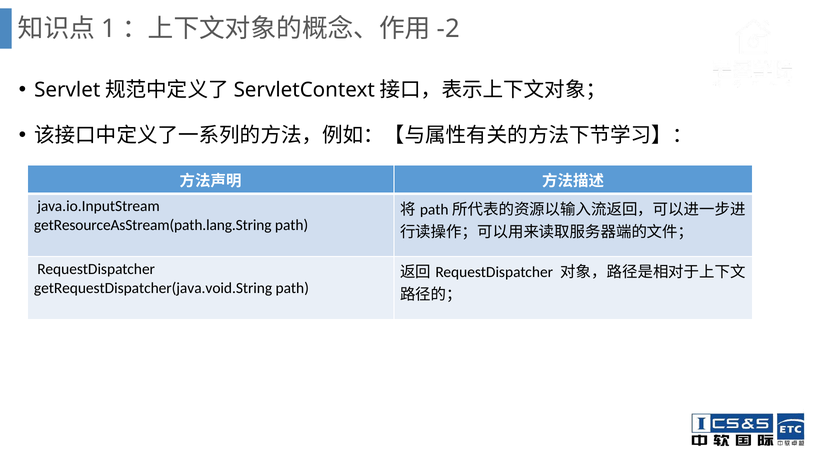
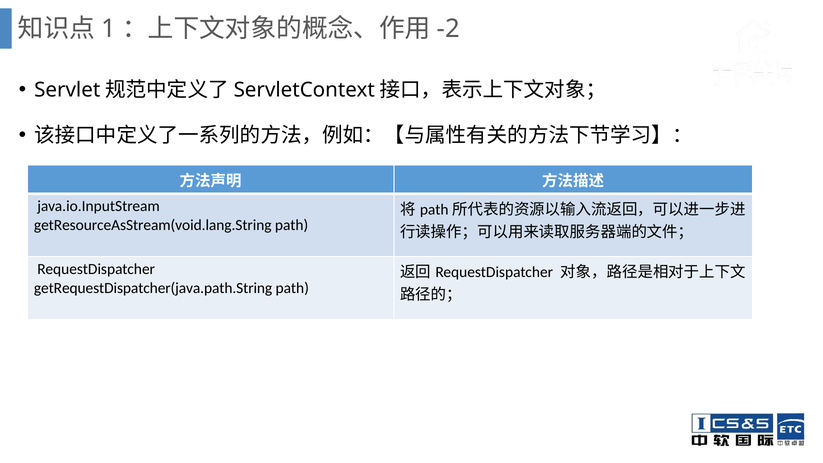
getResourceAsStream(path.lang.String: getResourceAsStream(path.lang.String -> getResourceAsStream(void.lang.String
getRequestDispatcher(java.void.String: getRequestDispatcher(java.void.String -> getRequestDispatcher(java.path.String
